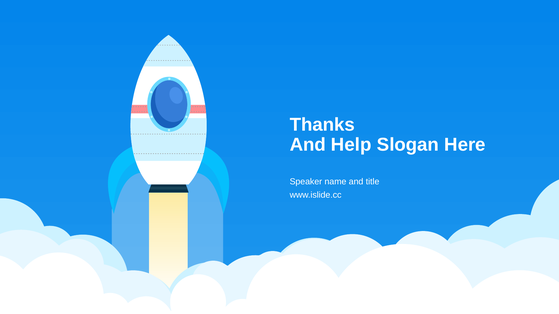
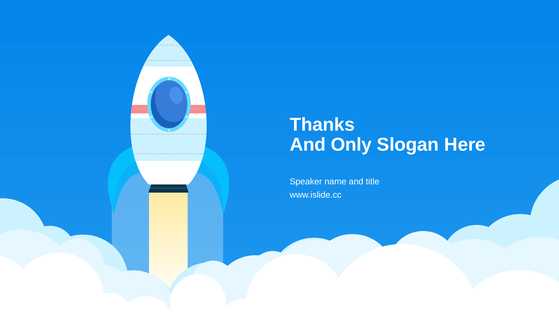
Help: Help -> Only
